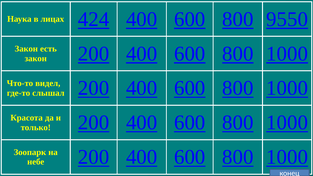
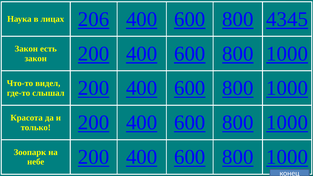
424: 424 -> 206
9550: 9550 -> 4345
